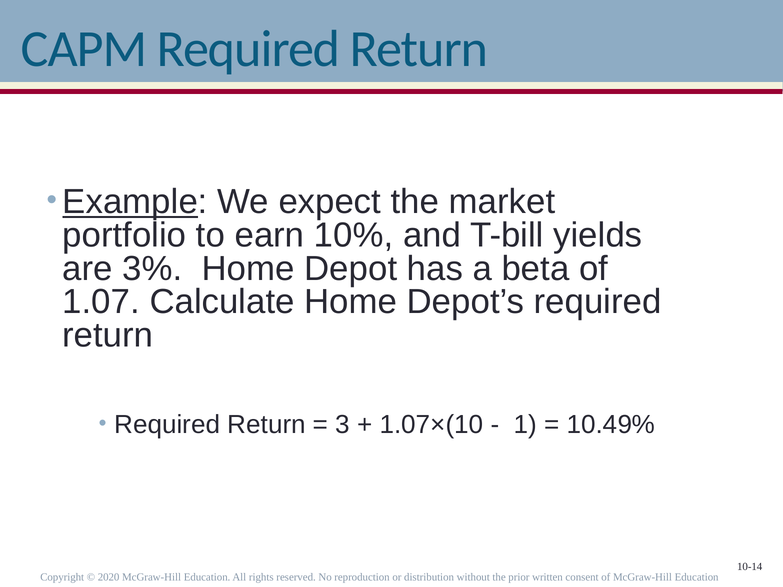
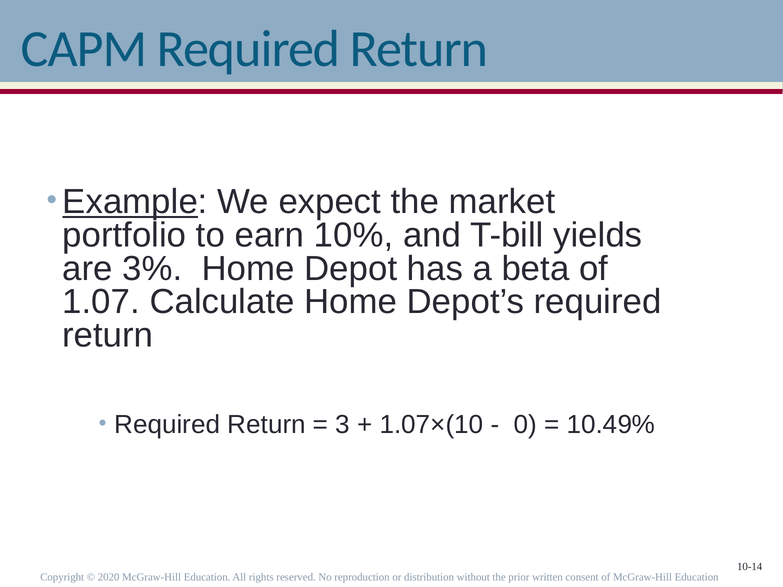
1: 1 -> 0
